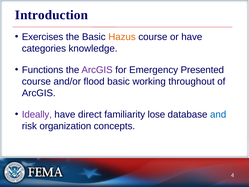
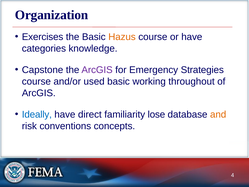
Introduction: Introduction -> Organization
Functions: Functions -> Capstone
Presented: Presented -> Strategies
flood: flood -> used
Ideally colour: purple -> blue
and colour: blue -> orange
organization: organization -> conventions
